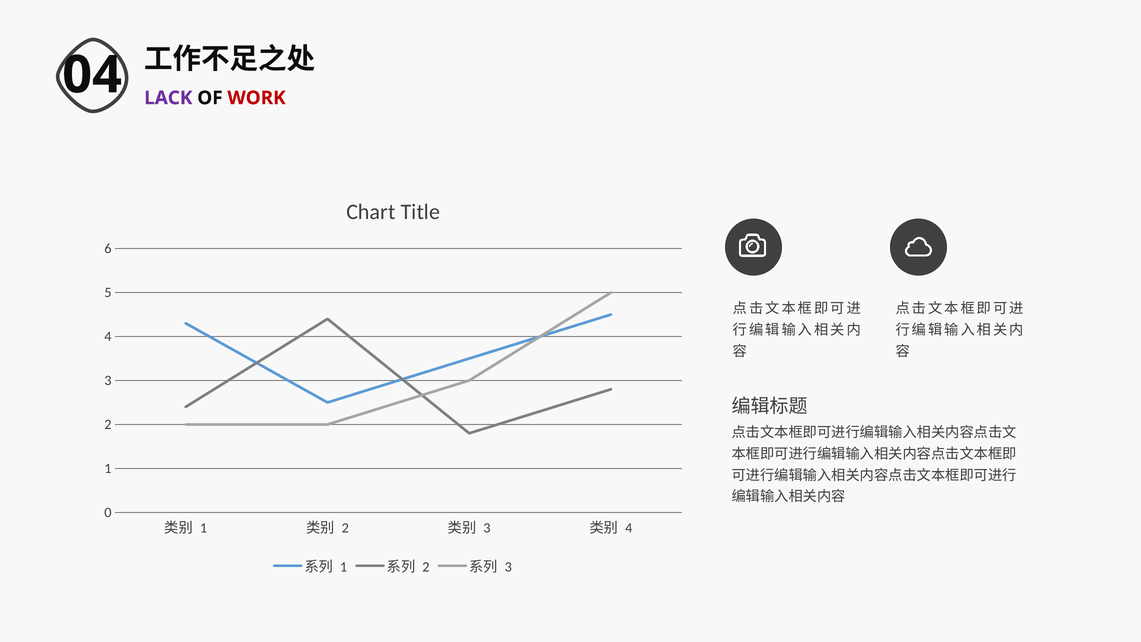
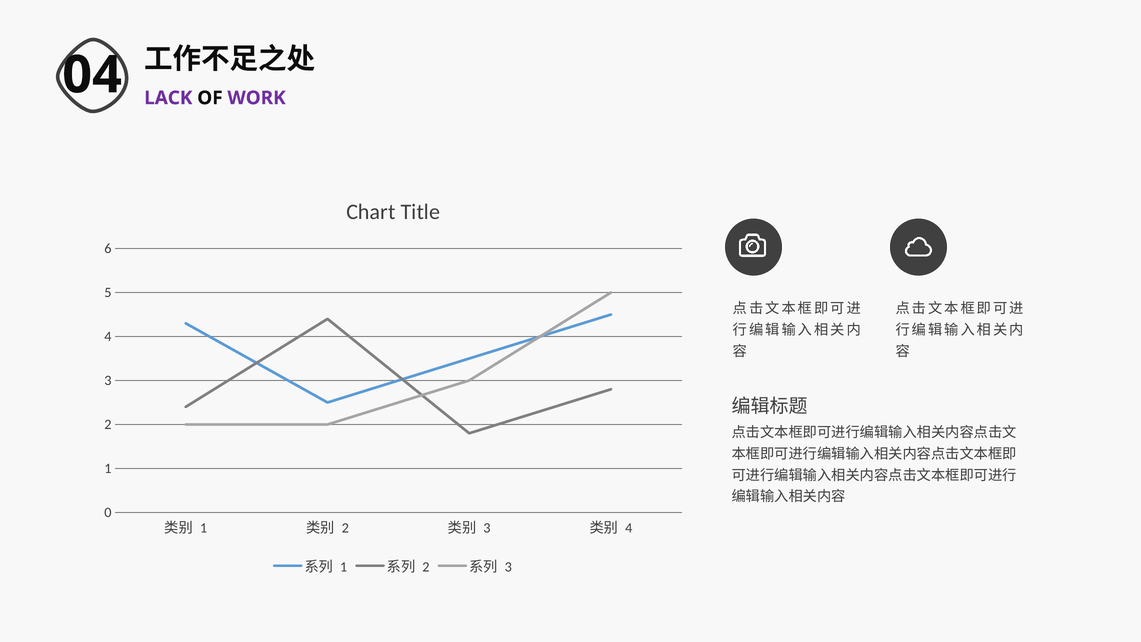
WORK colour: red -> purple
